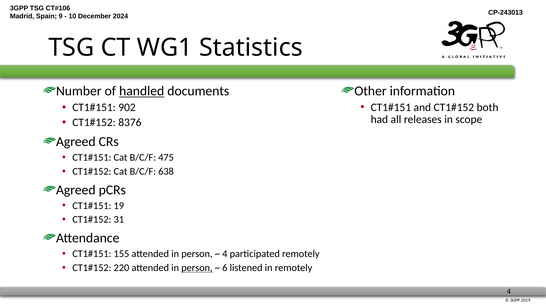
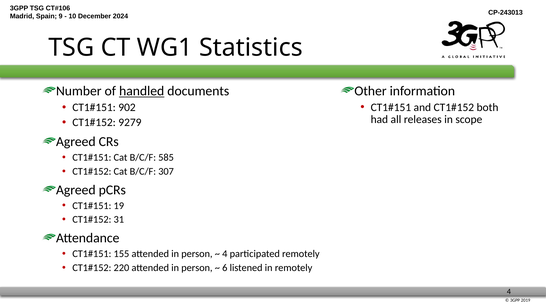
8376: 8376 -> 9279
475: 475 -> 585
638: 638 -> 307
person at (197, 268) underline: present -> none
